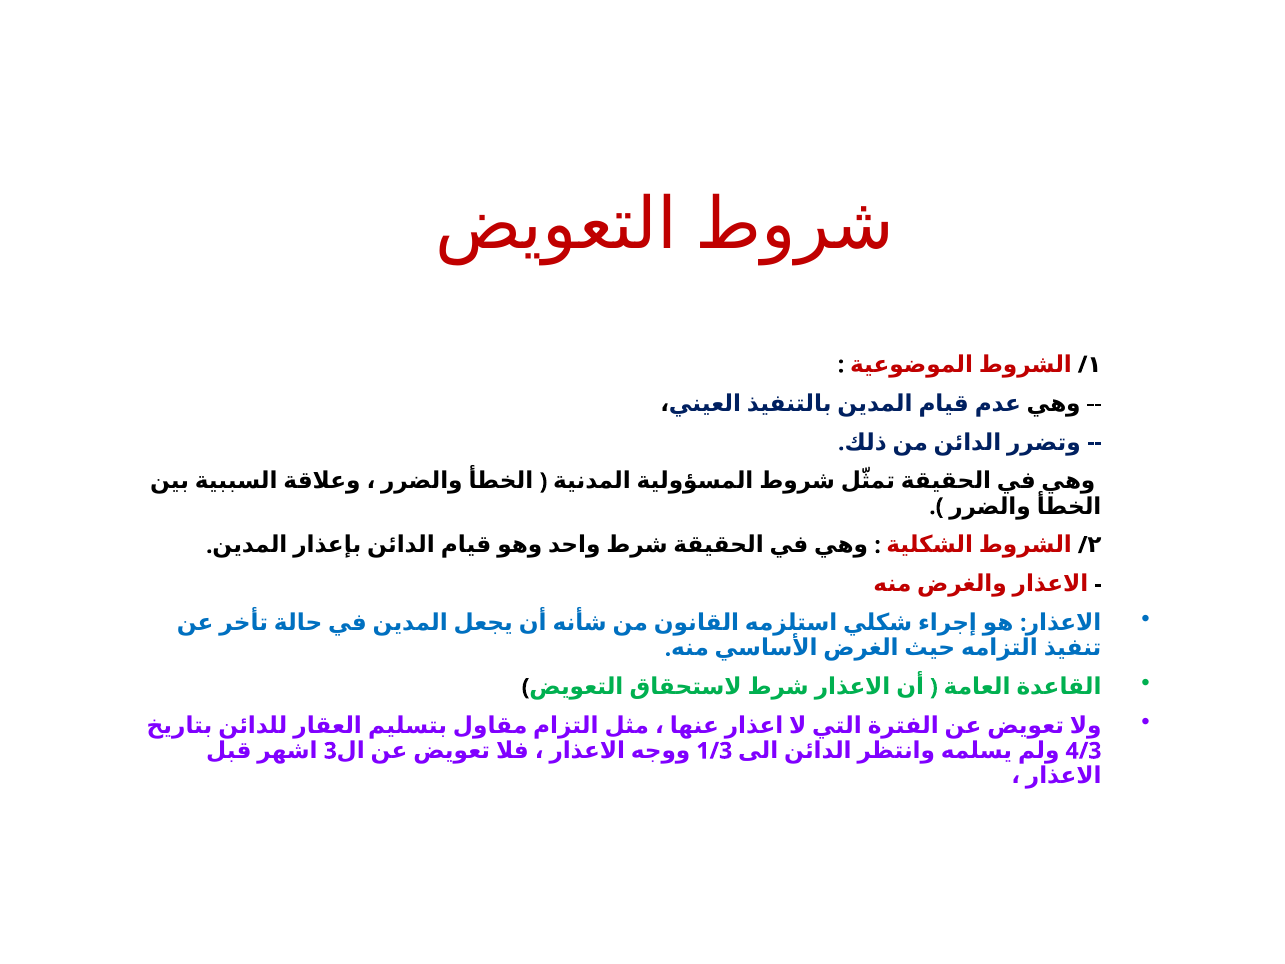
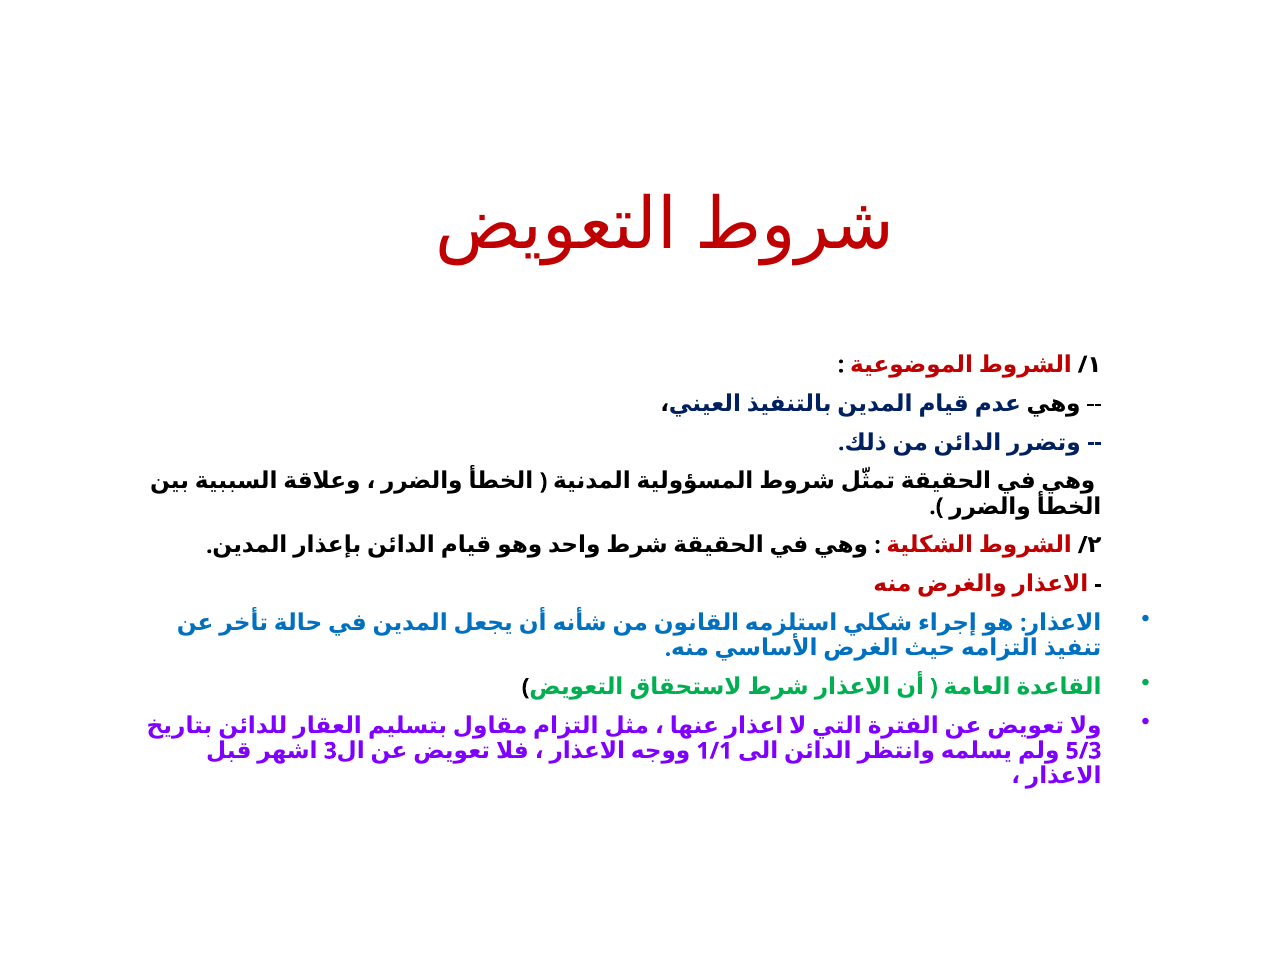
1/3: 1/3 -> 1/1
4/3: 4/3 -> 5/3
